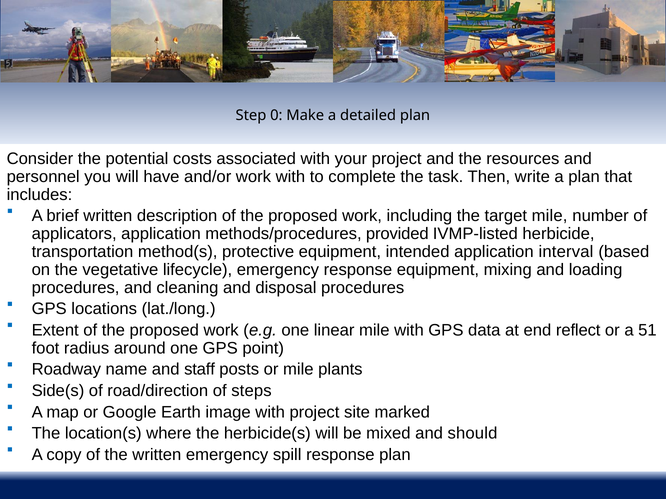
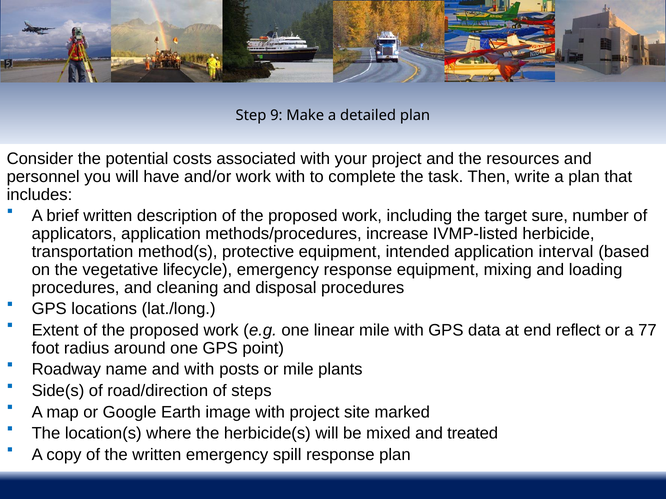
0: 0 -> 9
target mile: mile -> sure
provided: provided -> increase
51: 51 -> 77
and staff: staff -> with
should: should -> treated
